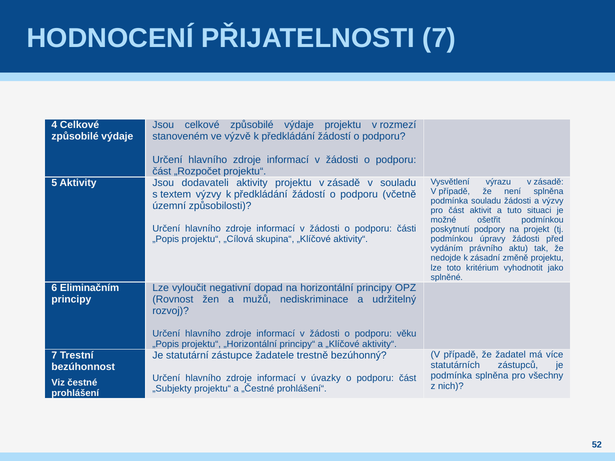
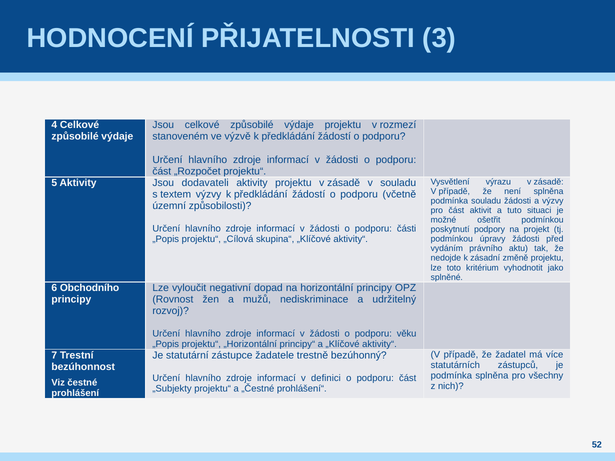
PŘIJATELNOSTI 7: 7 -> 3
Eliminačním: Eliminačním -> Obchodního
úvazky: úvazky -> definici
